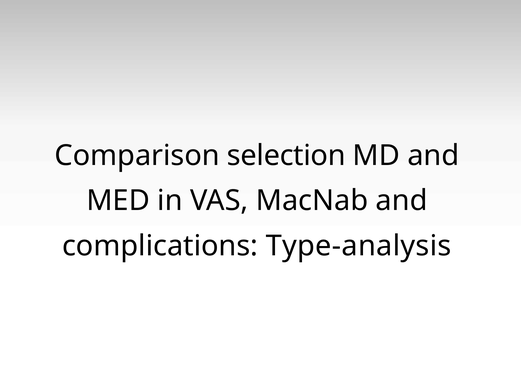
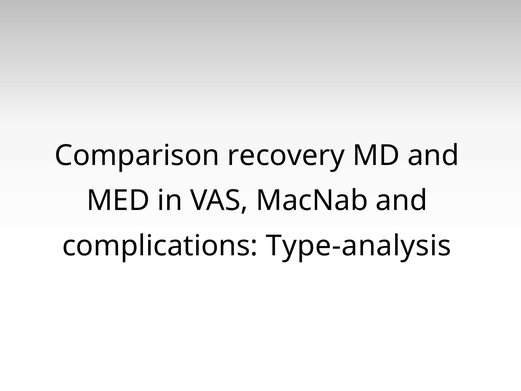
selection: selection -> recovery
